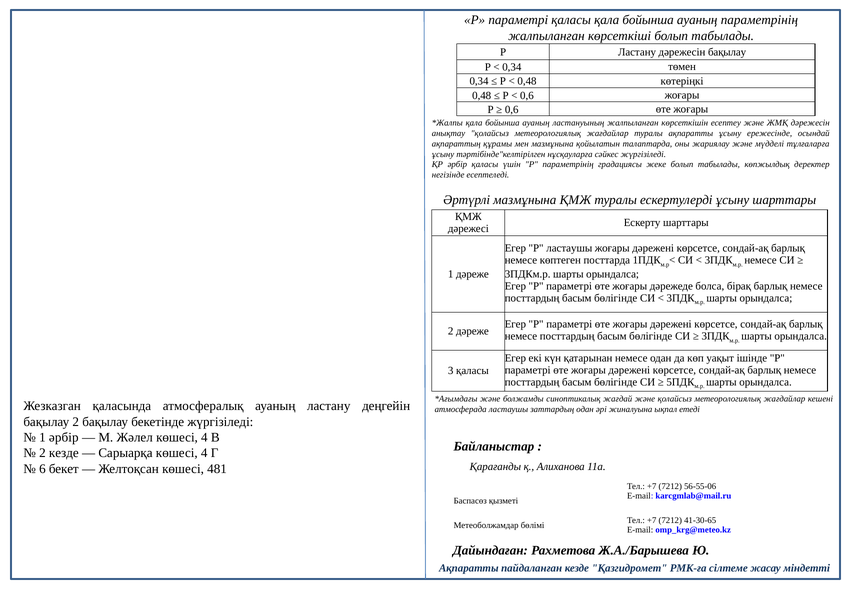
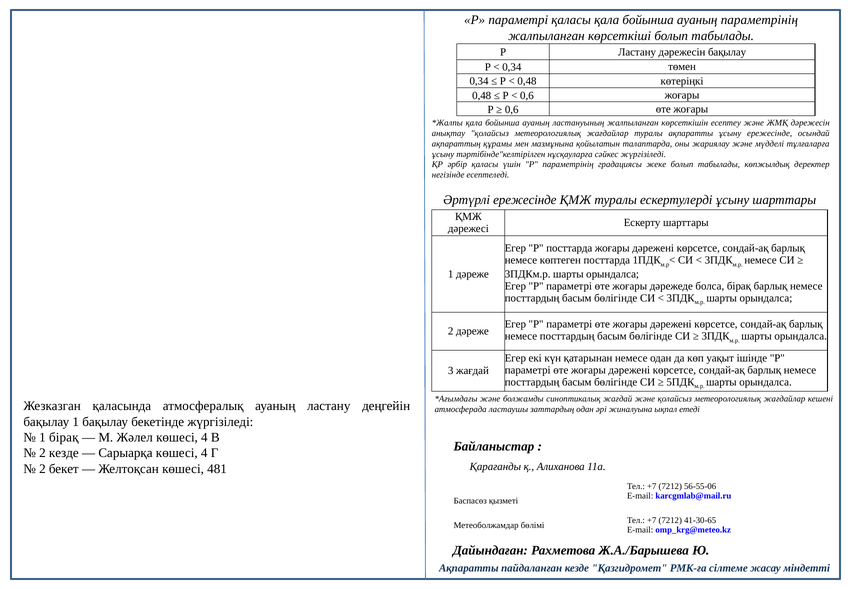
Әртүрлі мазмұнына: мазмұнына -> ережесінде
Р ластаушы: ластаушы -> посттарда
3 қаласы: қаласы -> жағдай
бақылау 2: 2 -> 1
1 әрбір: әрбір -> бірақ
6 at (42, 469): 6 -> 2
